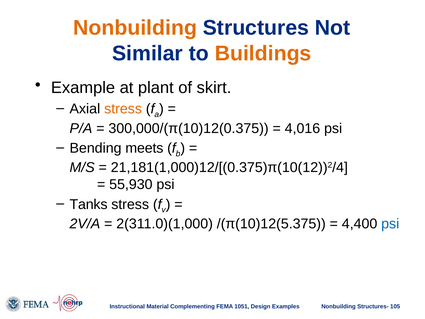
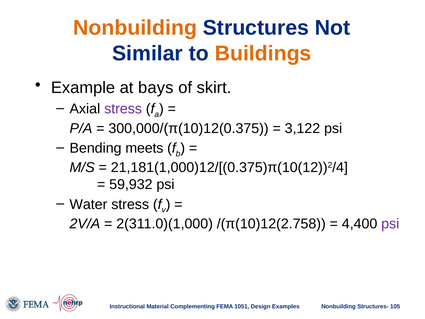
plant: plant -> bays
stress at (123, 109) colour: orange -> purple
4,016: 4,016 -> 3,122
55,930: 55,930 -> 59,932
Tanks: Tanks -> Water
/(π(10)12(5.375: /(π(10)12(5.375 -> /(π(10)12(2.758
psi at (390, 224) colour: blue -> purple
